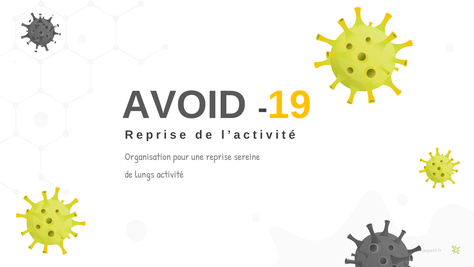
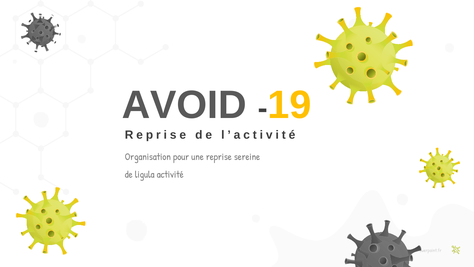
lungs: lungs -> ligula
